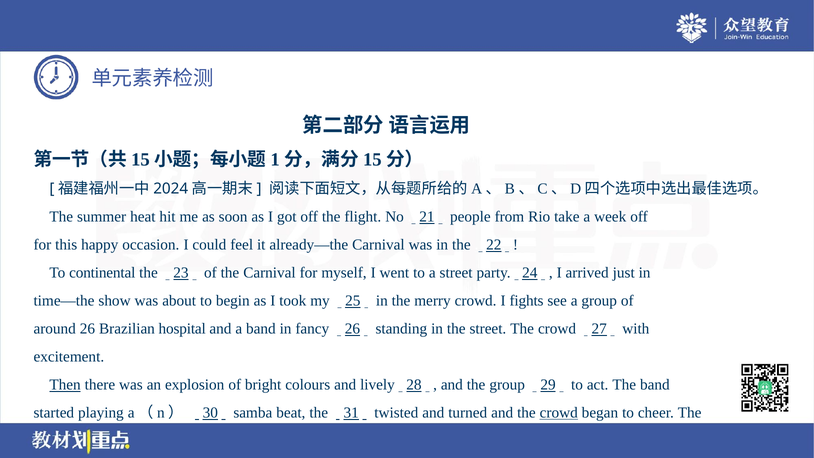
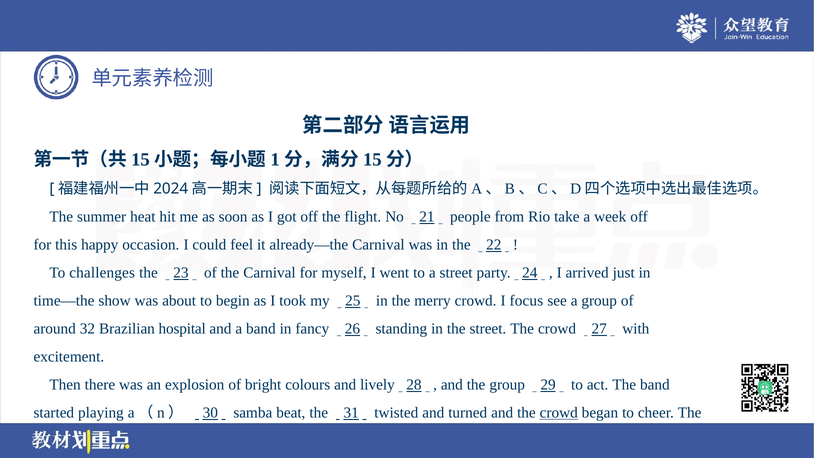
continental: continental -> challenges
fights: fights -> focus
around 26: 26 -> 32
Then underline: present -> none
